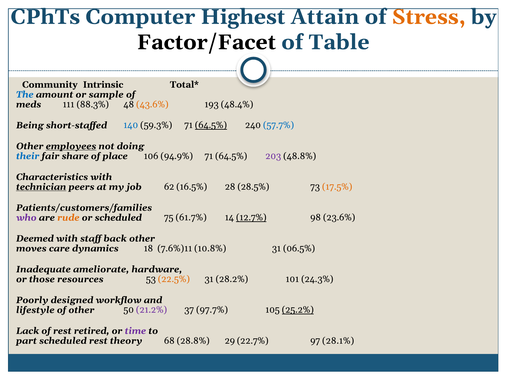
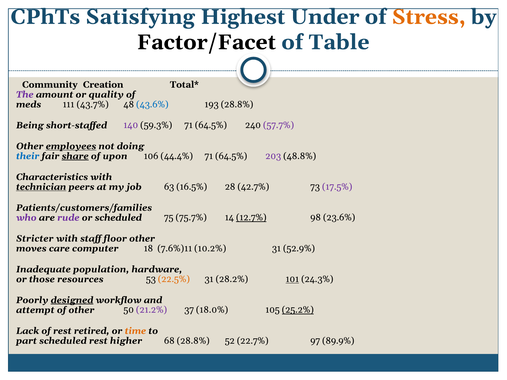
Computer: Computer -> Satisfying
Attain: Attain -> Under
Intrinsic: Intrinsic -> Creation
The colour: blue -> purple
sample: sample -> quality
88.3%: 88.3% -> 43.7%
43.6% colour: orange -> blue
193 48.4%: 48.4% -> 28.8%
140 colour: blue -> purple
64.5% at (211, 125) underline: present -> none
57.7% colour: blue -> purple
share underline: none -> present
place: place -> upon
94.9%: 94.9% -> 44.4%
62: 62 -> 63
28.5%: 28.5% -> 42.7%
17.5% colour: orange -> purple
rude colour: orange -> purple
61.7%: 61.7% -> 75.7%
Deemed: Deemed -> Stricter
back: back -> floor
dynamics: dynamics -> computer
10.8%: 10.8% -> 10.2%
06.5%: 06.5% -> 52.9%
ameliorate: ameliorate -> population
101 underline: none -> present
designed underline: none -> present
lifestyle: lifestyle -> attempt
97.7%: 97.7% -> 18.0%
time colour: purple -> orange
theory: theory -> higher
29: 29 -> 52
28.1%: 28.1% -> 89.9%
